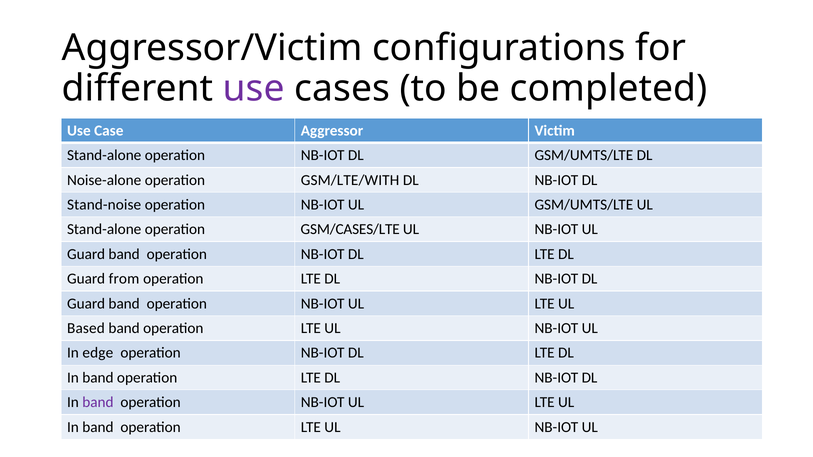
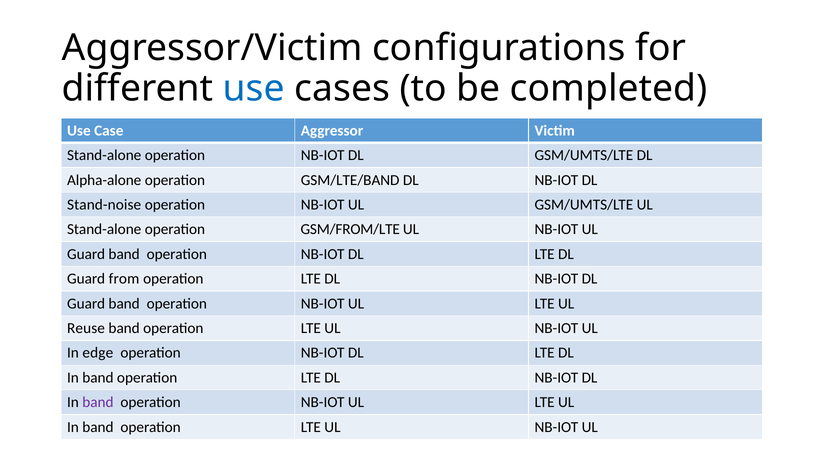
use at (254, 88) colour: purple -> blue
Noise-alone: Noise-alone -> Alpha-alone
GSM/LTE/WITH: GSM/LTE/WITH -> GSM/LTE/BAND
GSM/CASES/LTE: GSM/CASES/LTE -> GSM/FROM/LTE
Based: Based -> Reuse
